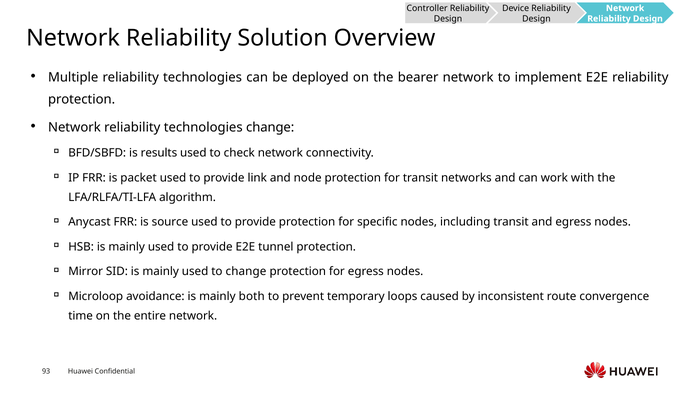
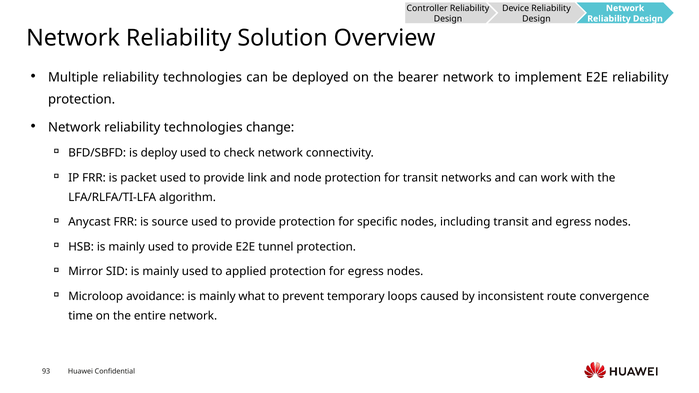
results: results -> deploy
to change: change -> applied
both: both -> what
